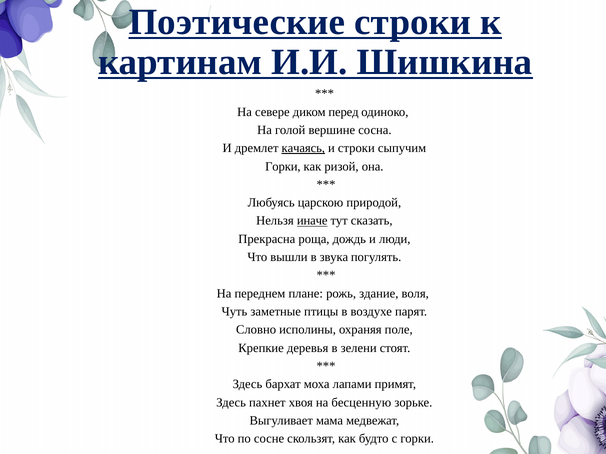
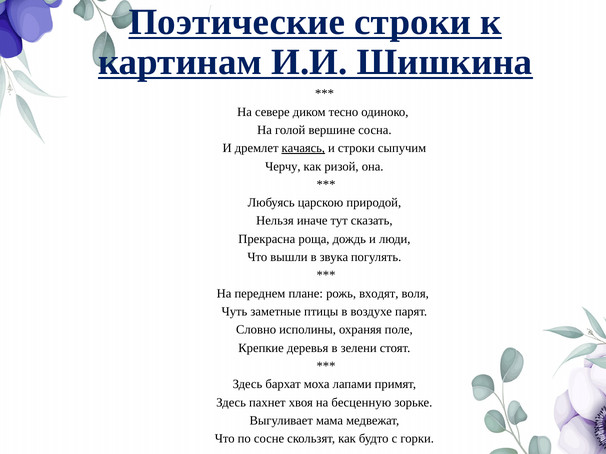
перед: перед -> тесно
Горки at (283, 167): Горки -> Черчу
иначе underline: present -> none
здание: здание -> входят
